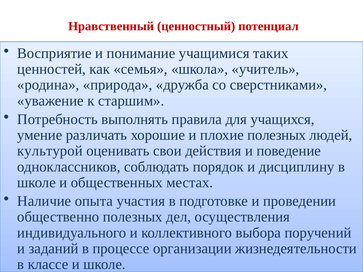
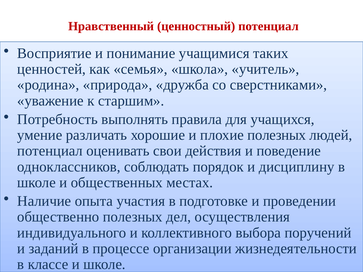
культурой at (50, 151): культурой -> потенциал
